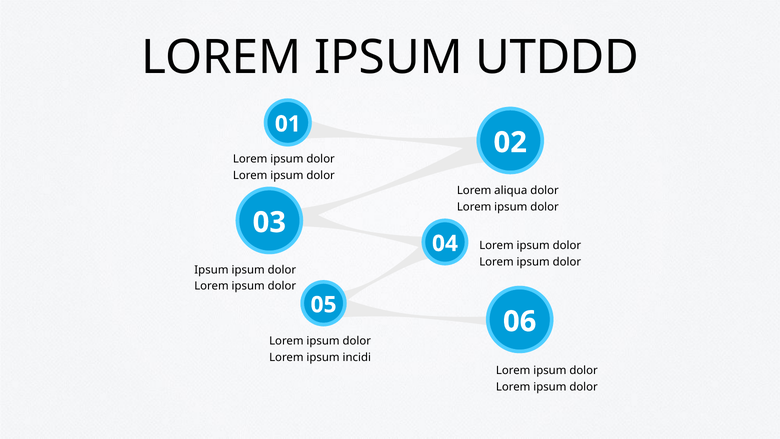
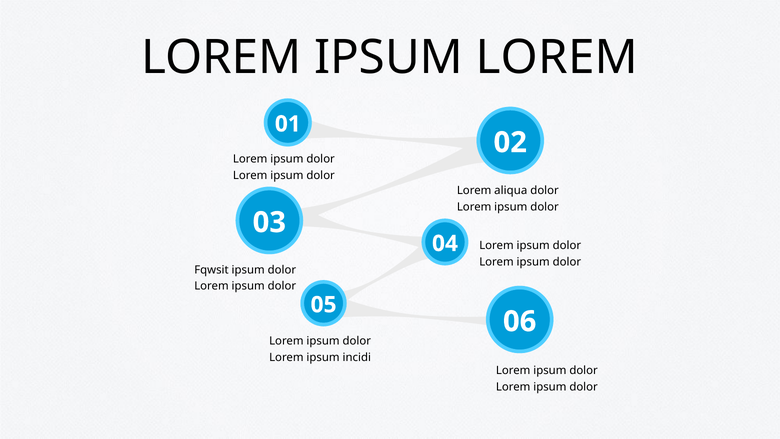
IPSUM UTDDD: UTDDD -> LOREM
Ipsum at (211, 270): Ipsum -> Fqwsit
